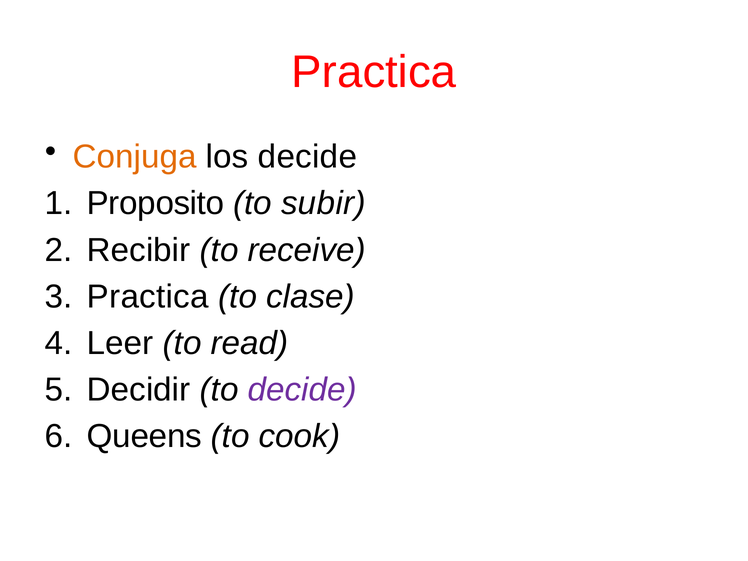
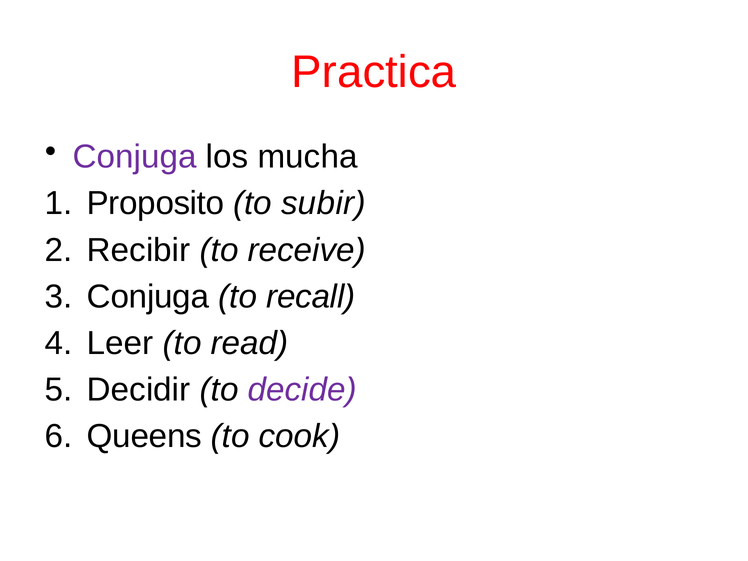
Conjuga at (135, 157) colour: orange -> purple
los decide: decide -> mucha
Practica at (148, 297): Practica -> Conjuga
clase: clase -> recall
